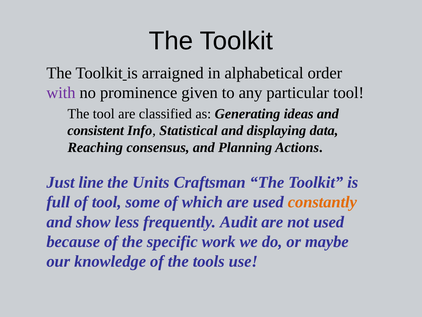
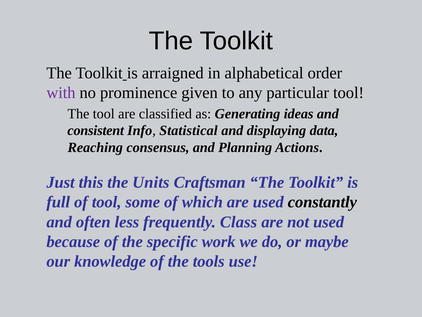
line: line -> this
constantly colour: orange -> black
show: show -> often
Audit: Audit -> Class
